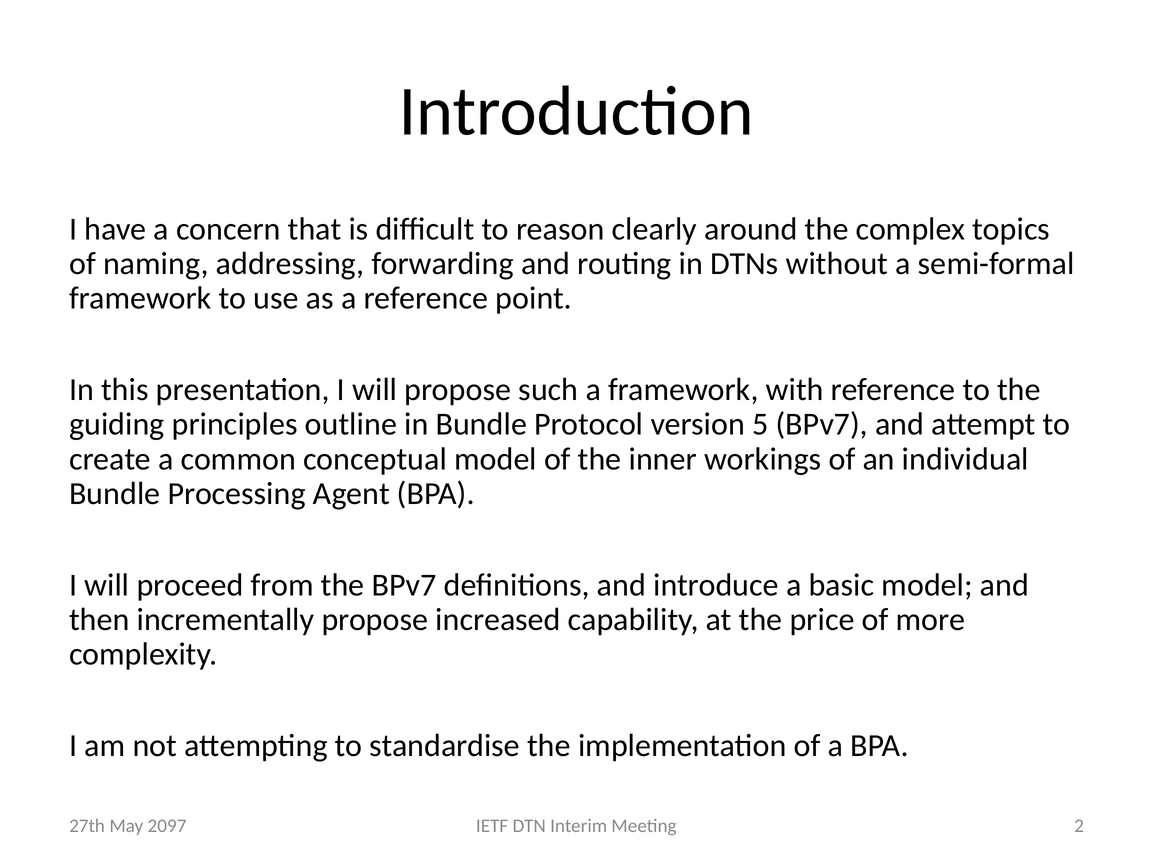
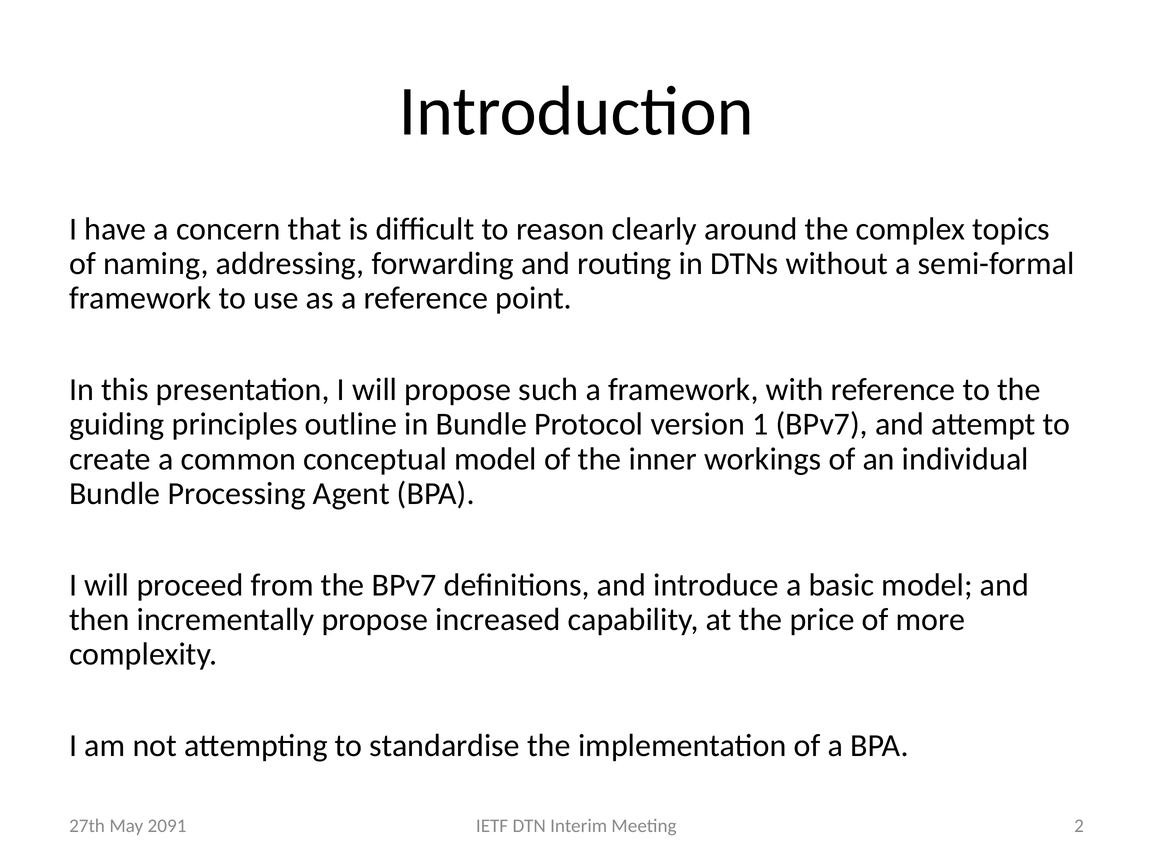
5: 5 -> 1
2097: 2097 -> 2091
